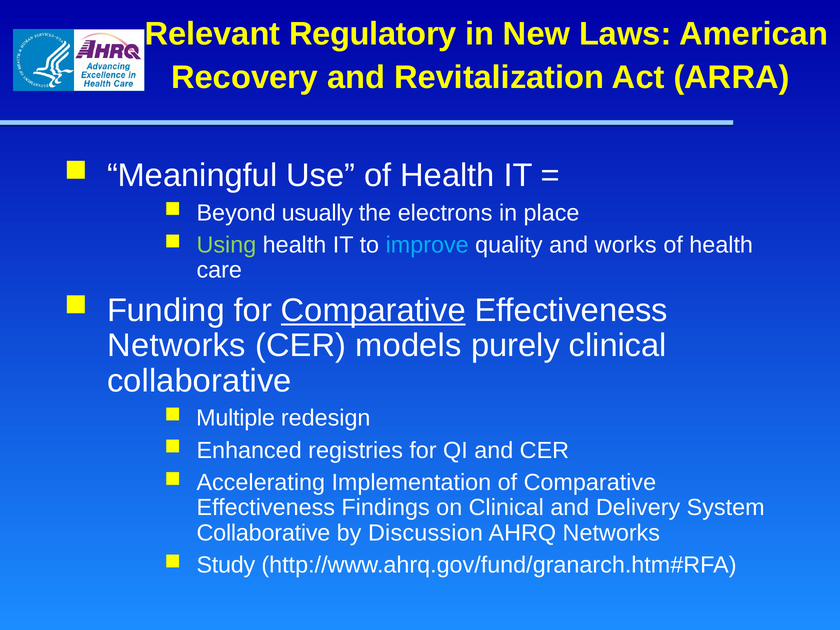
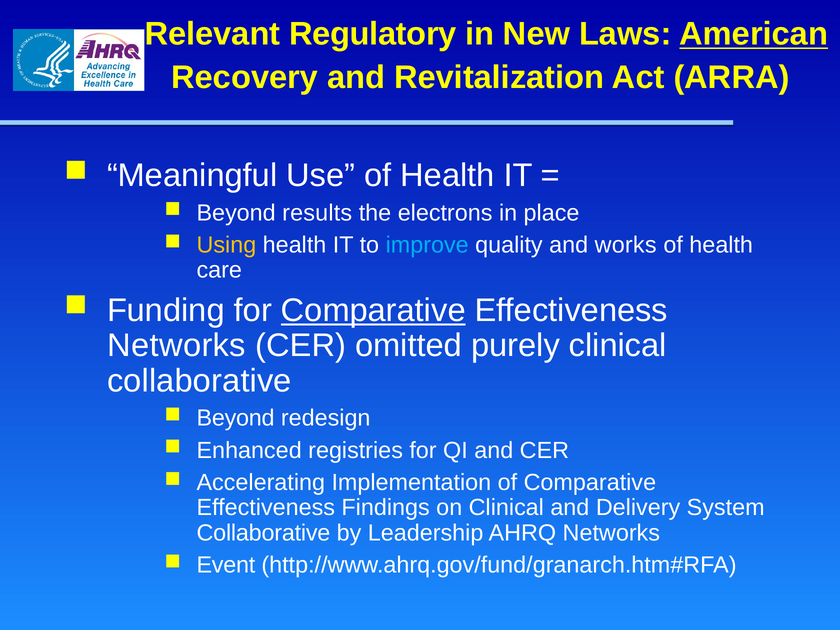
American underline: none -> present
usually: usually -> results
Using colour: light green -> yellow
models: models -> omitted
Multiple at (236, 418): Multiple -> Beyond
Discussion: Discussion -> Leadership
Study: Study -> Event
